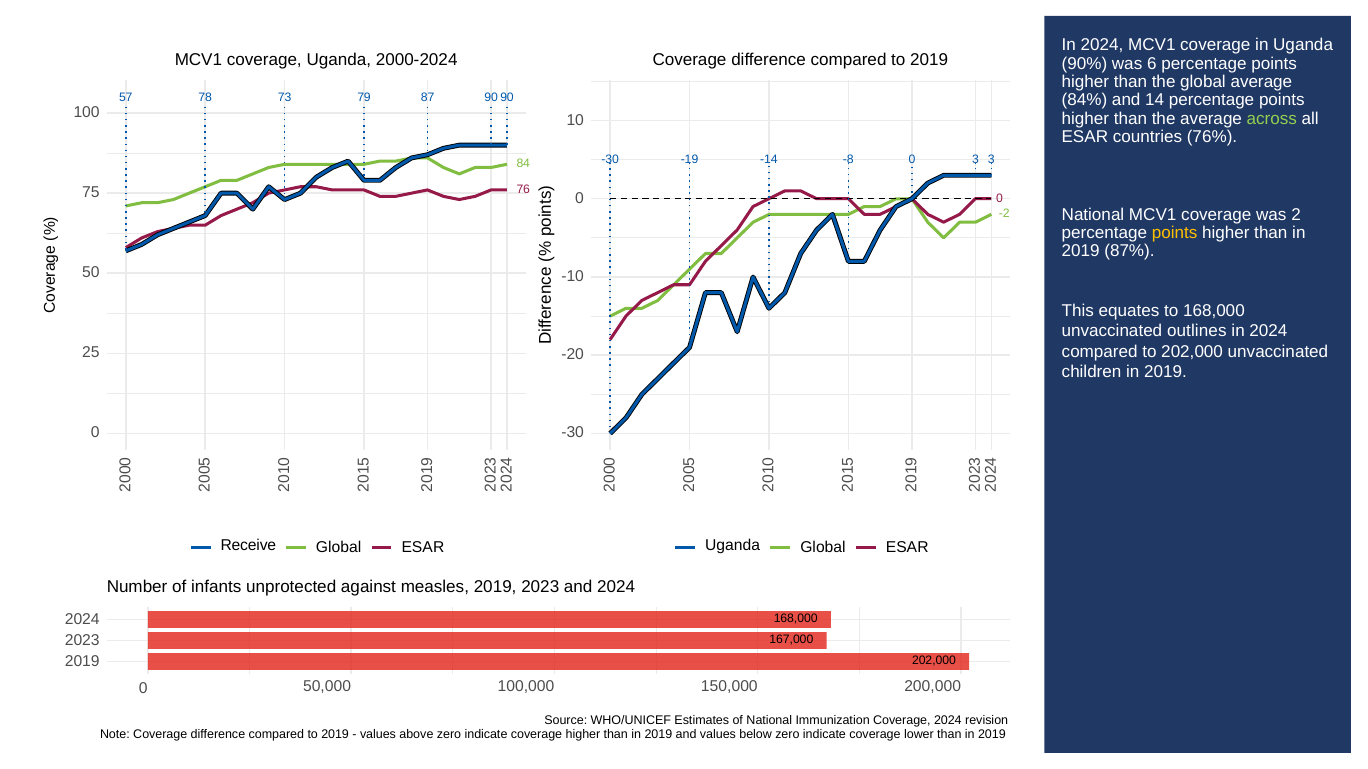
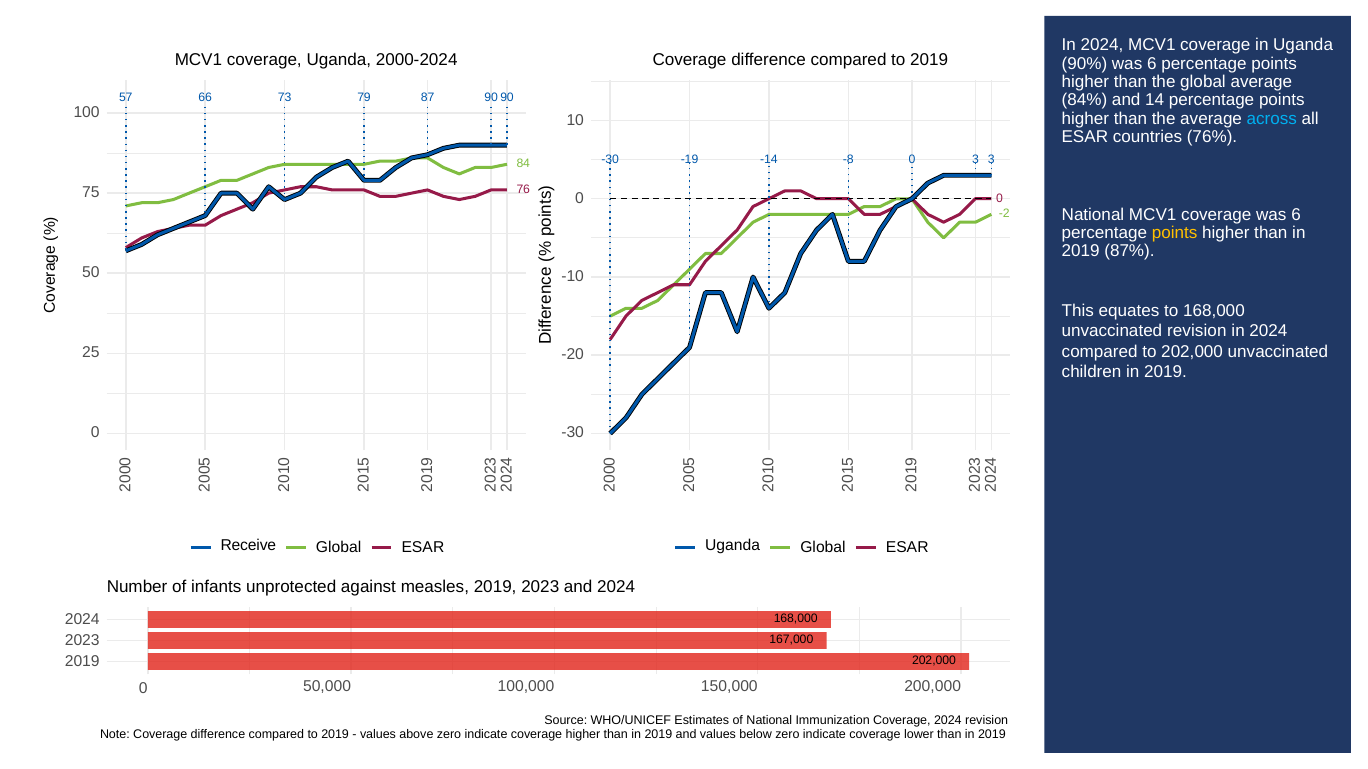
78: 78 -> 66
across colour: light green -> light blue
coverage was 2: 2 -> 6
unvaccinated outlines: outlines -> revision
